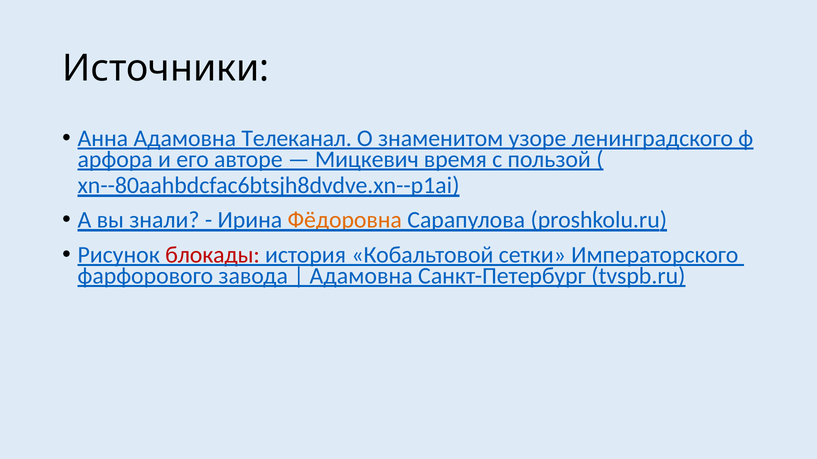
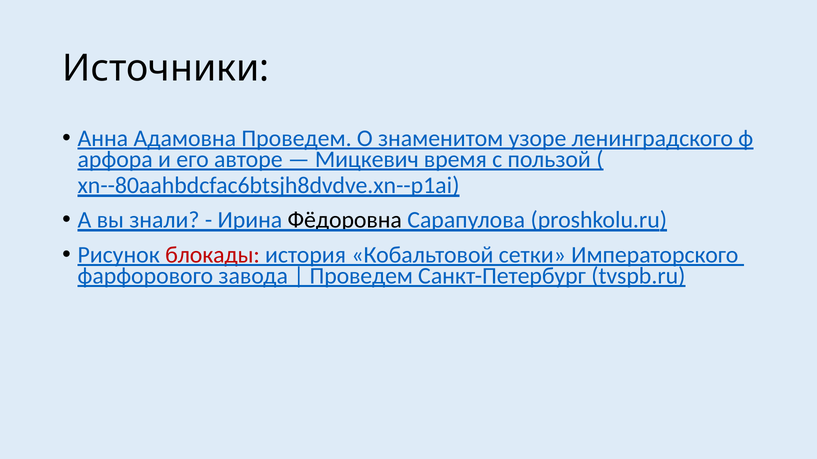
Адамовна Телеканал: Телеканал -> Проведем
Фёдоровна colour: orange -> black
Адамовна at (361, 276): Адамовна -> Проведем
